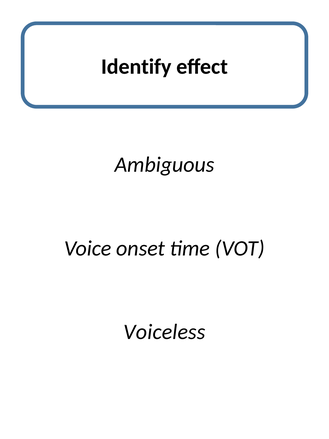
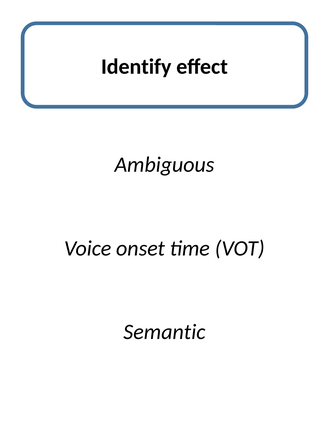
Voiceless: Voiceless -> Semantic
